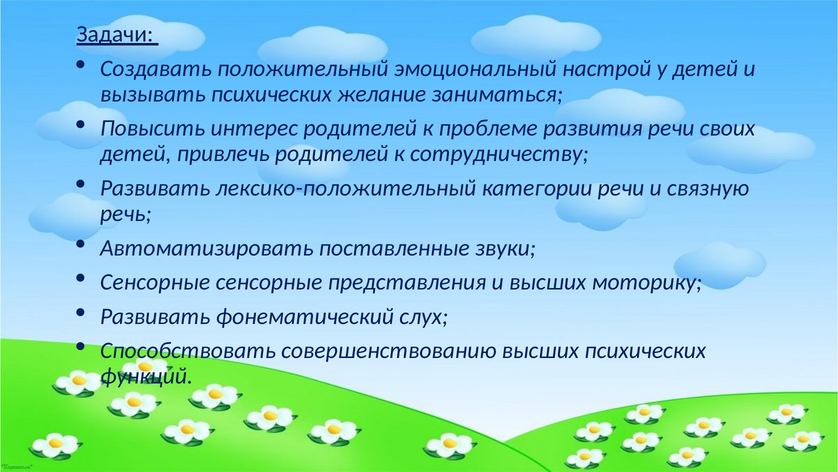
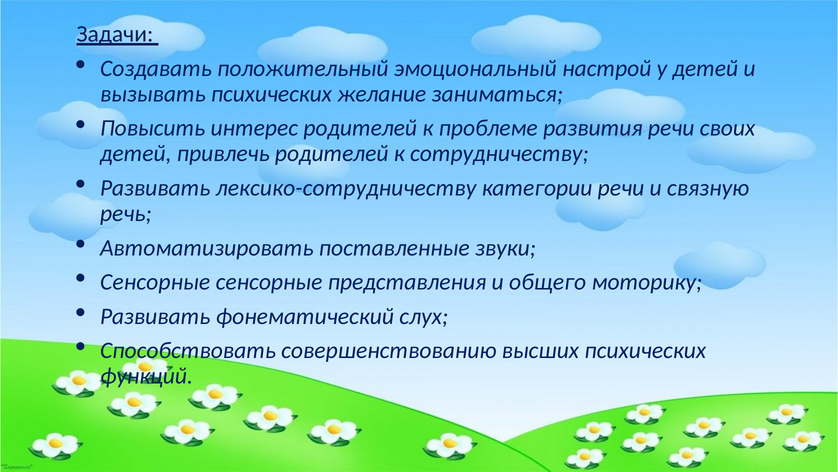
лексико-положительный: лексико-положительный -> лексико-сотрудничеству
и высших: высших -> общего
